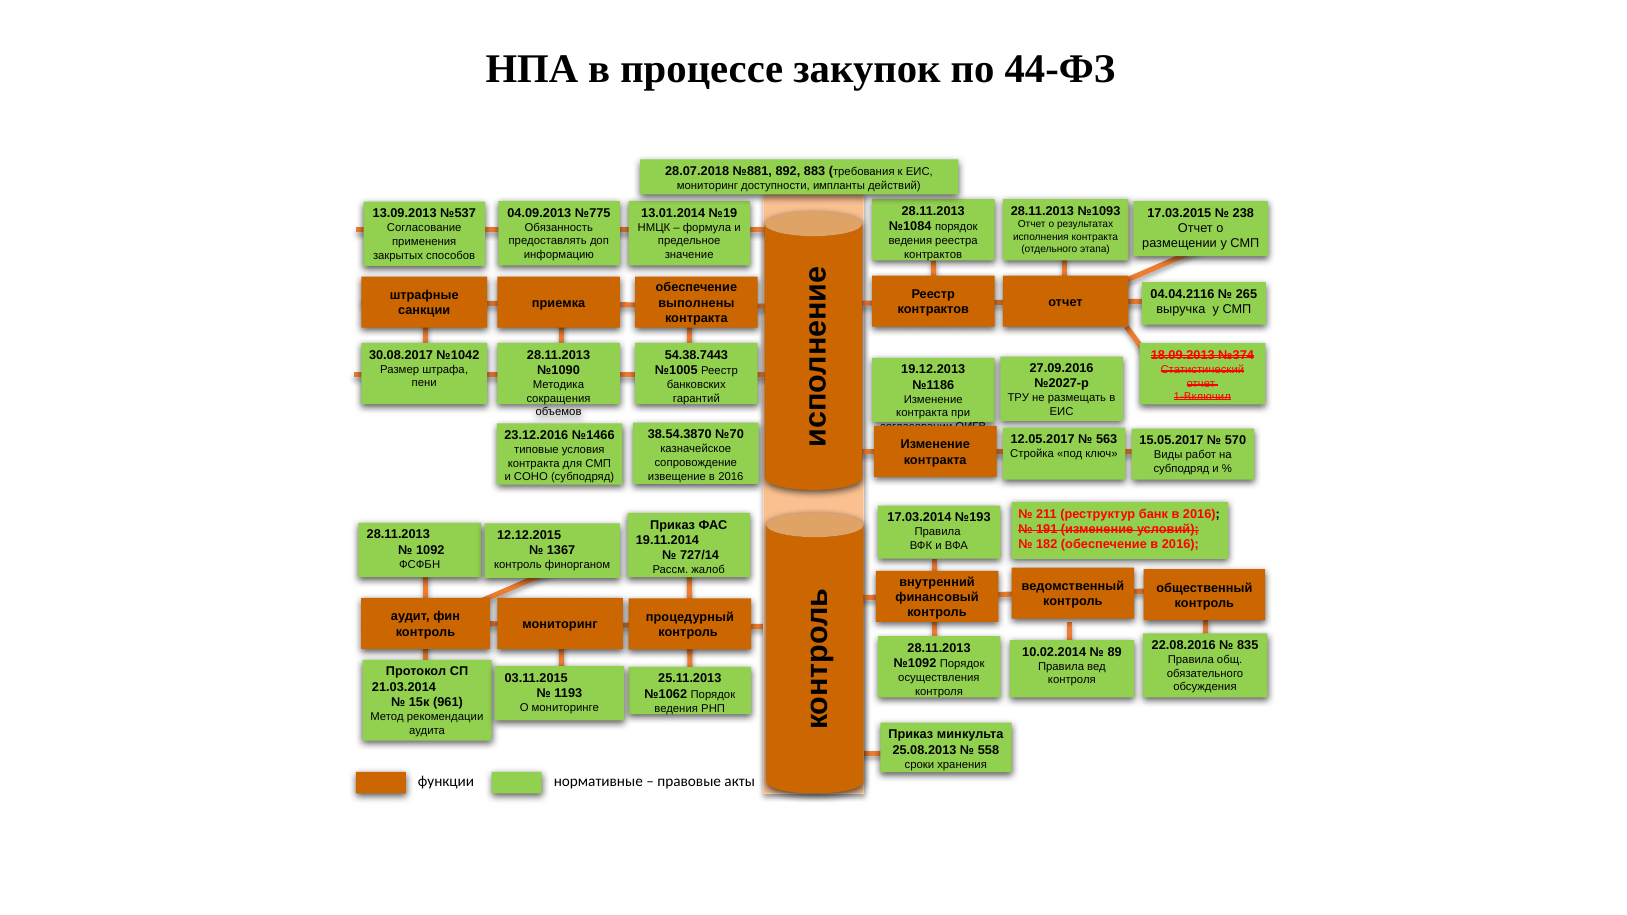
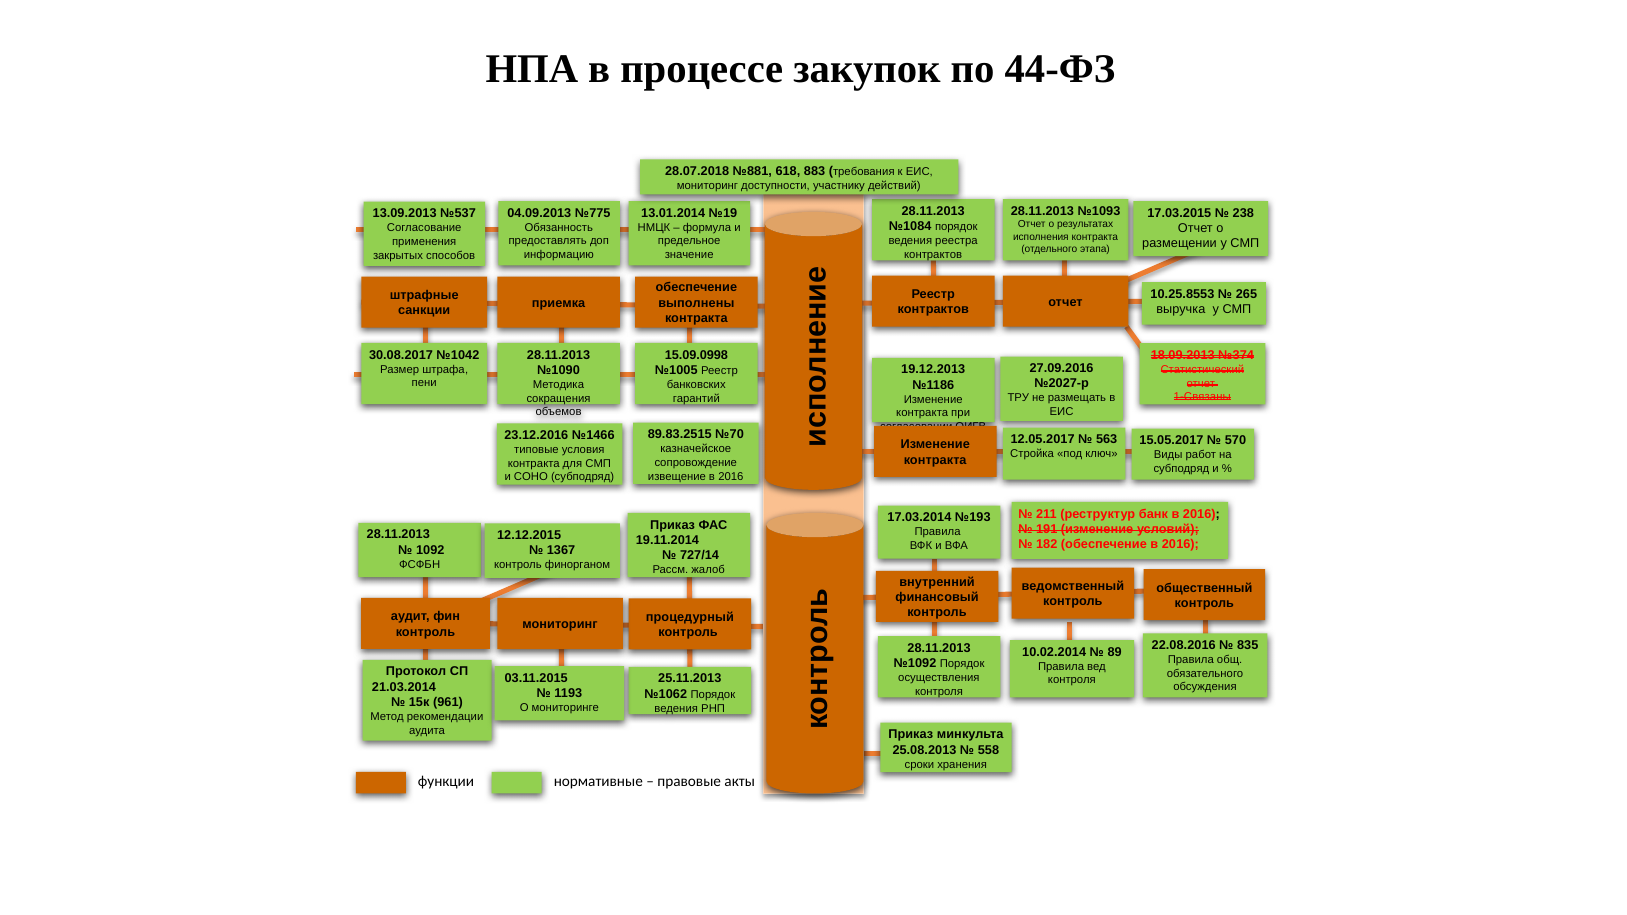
892: 892 -> 618
импланты: импланты -> участнику
04.04.2116: 04.04.2116 -> 10.25.8553
54.38.7443: 54.38.7443 -> 15.09.0998
1-Включил: 1-Включил -> 1-Связаны
38.54.3870: 38.54.3870 -> 89.83.2515
